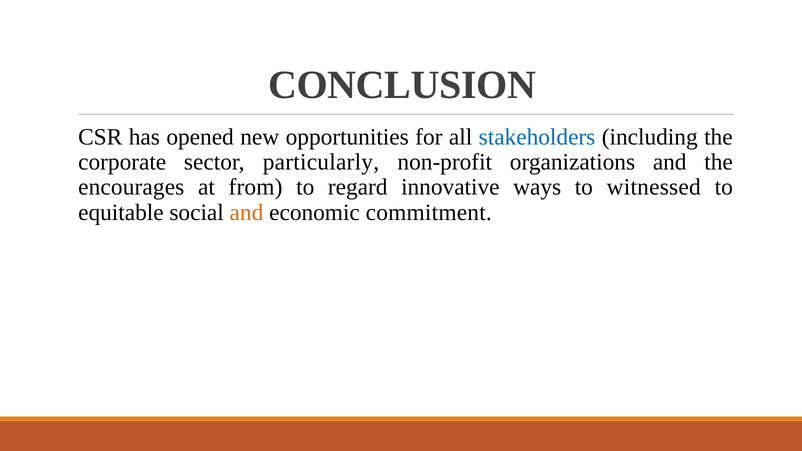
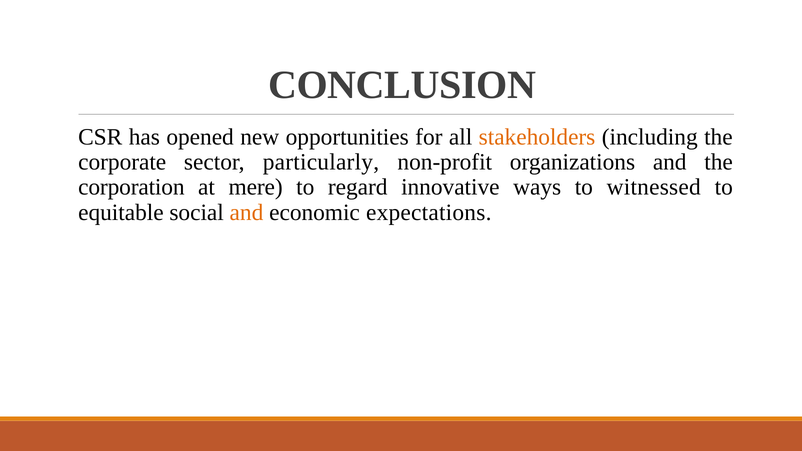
stakeholders colour: blue -> orange
encourages: encourages -> corporation
from: from -> mere
commitment: commitment -> expectations
